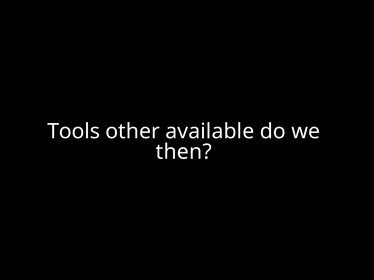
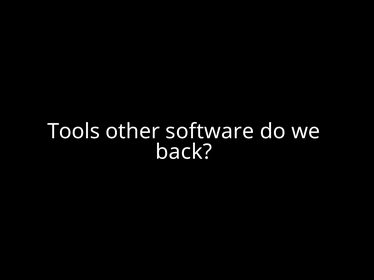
available: available -> software
then: then -> back
